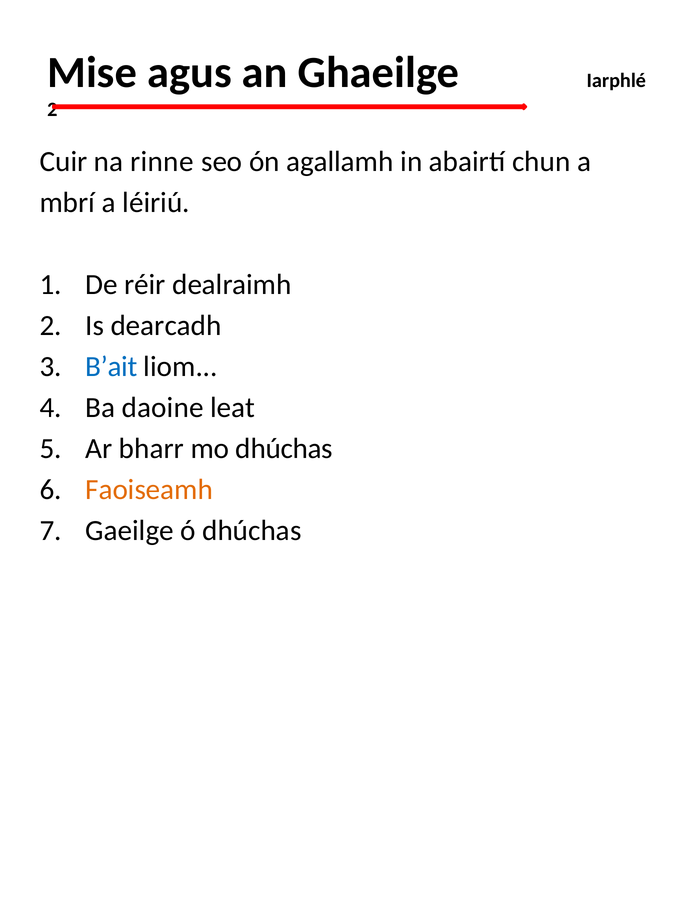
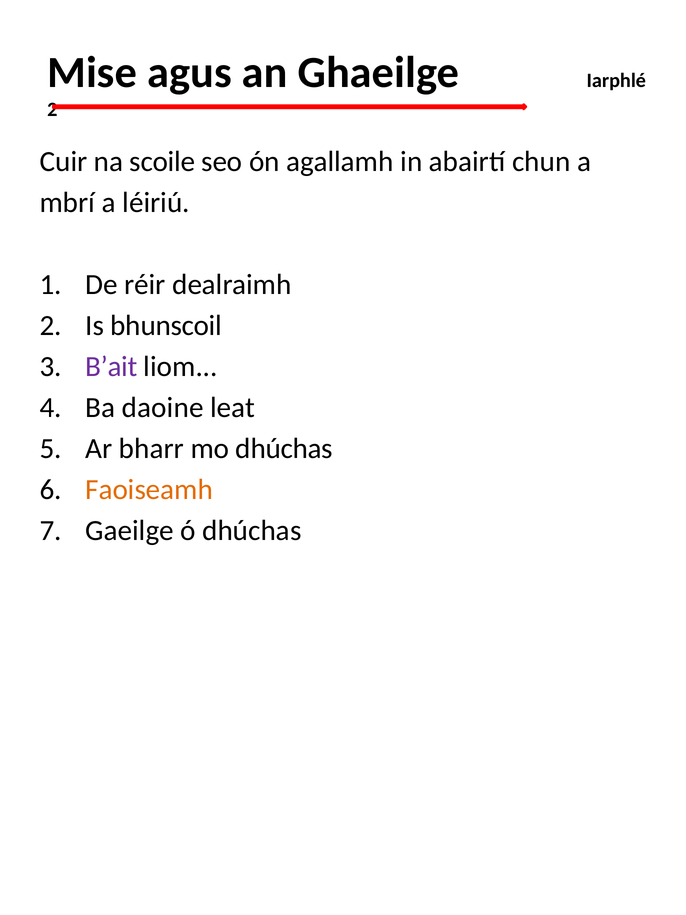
rinne: rinne -> scoile
dearcadh: dearcadh -> bhunscoil
B’ait colour: blue -> purple
